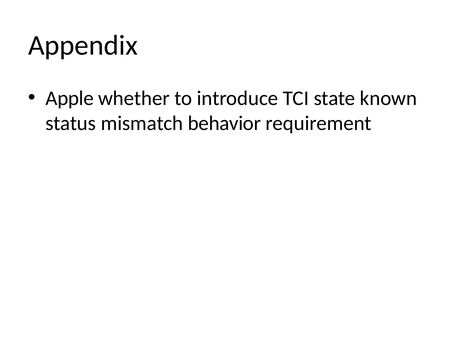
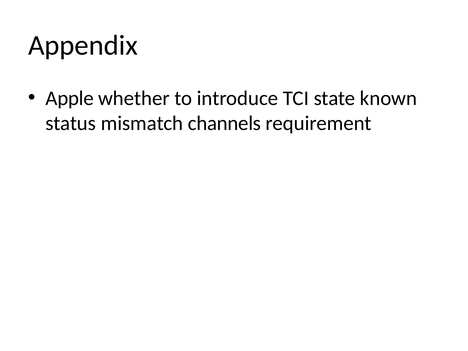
behavior: behavior -> channels
